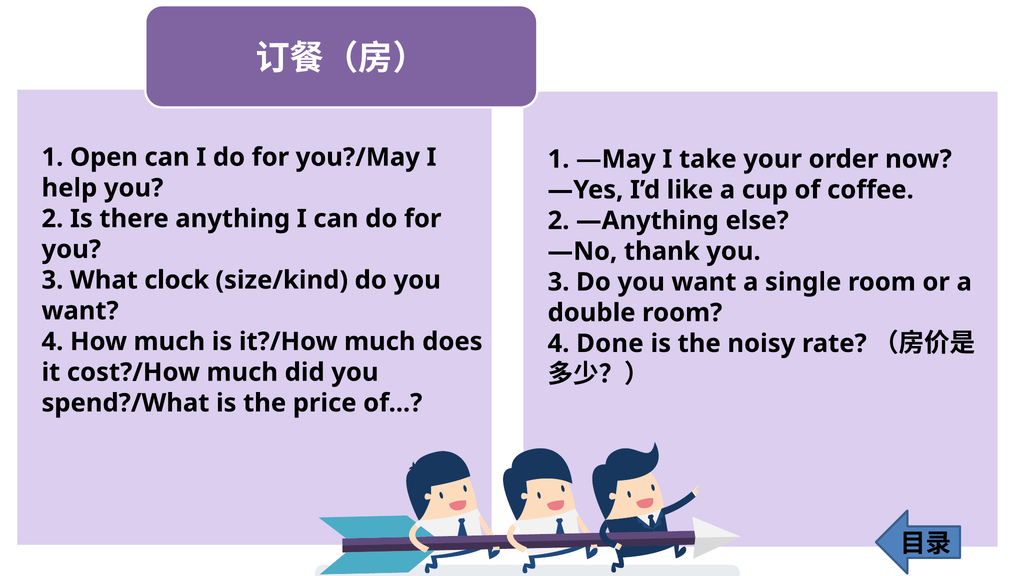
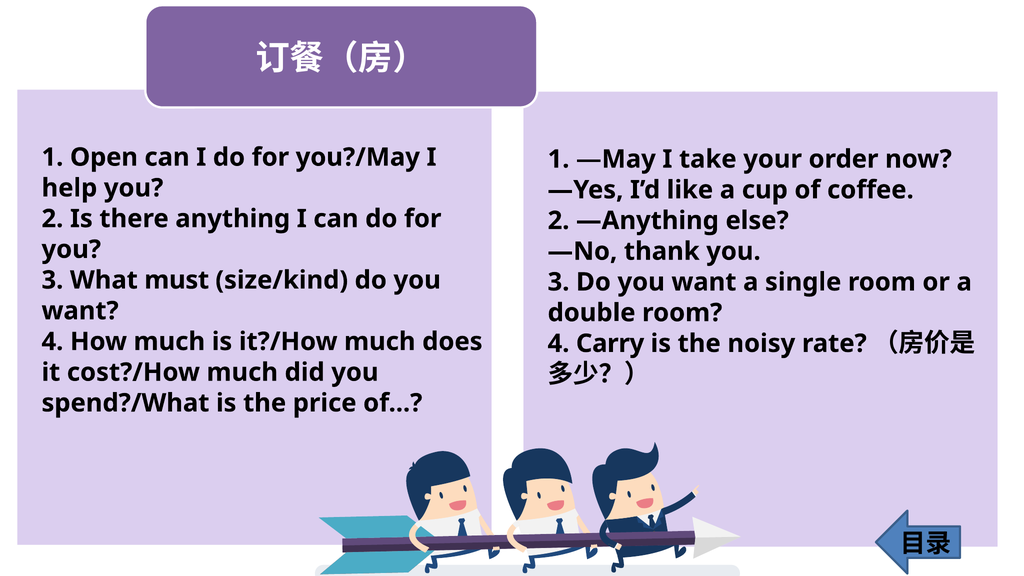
clock: clock -> must
Done: Done -> Carry
